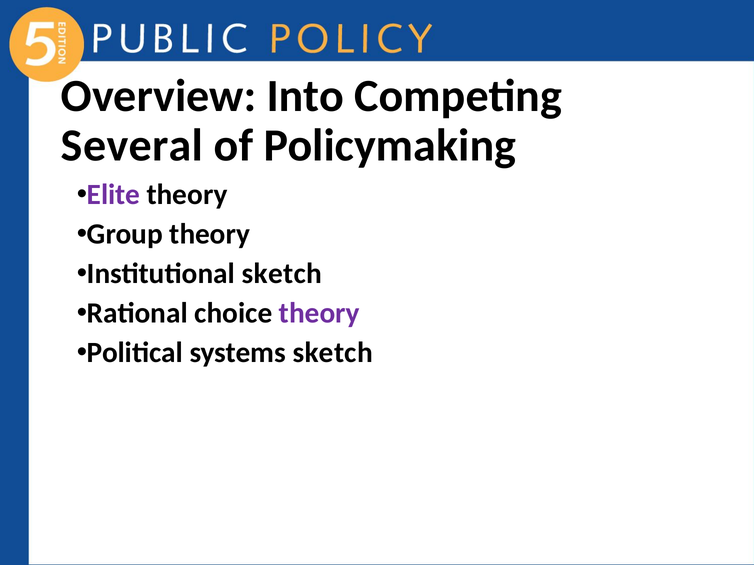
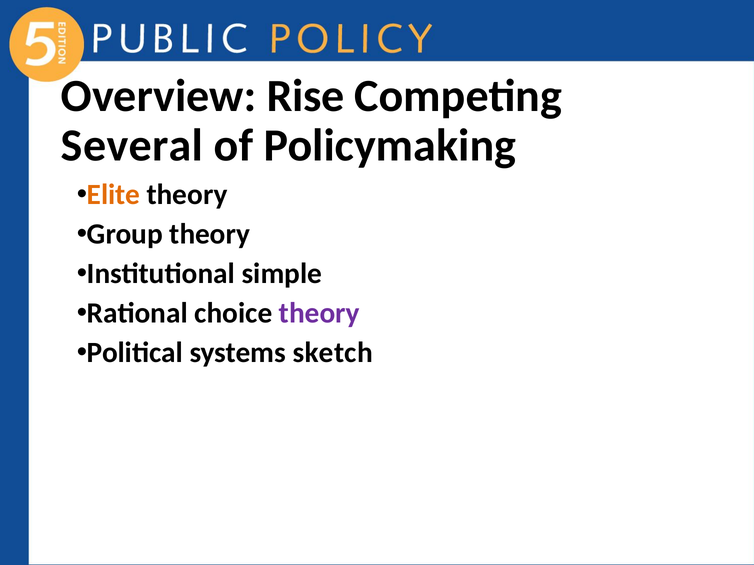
Into: Into -> Rise
Elite colour: purple -> orange
Institutional sketch: sketch -> simple
